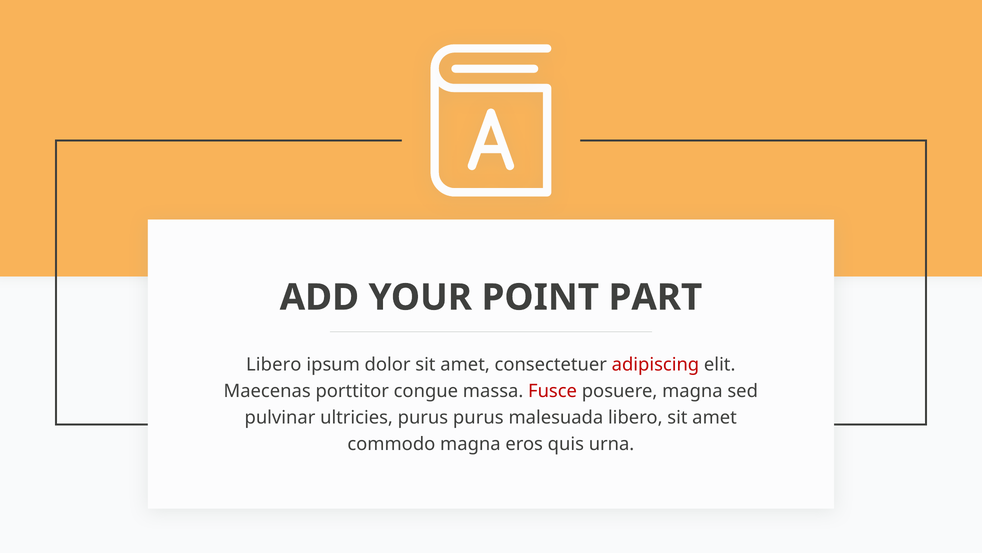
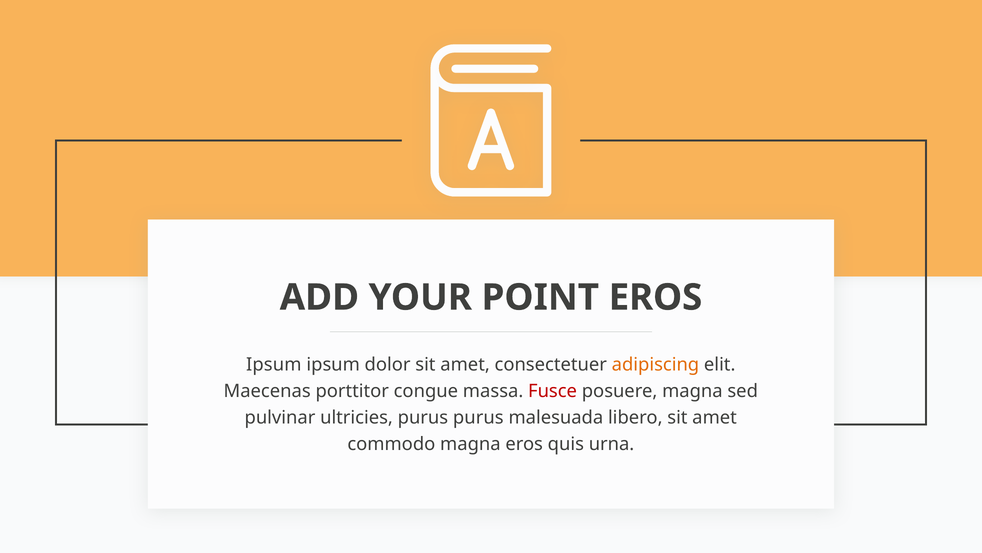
POINT PART: PART -> EROS
Libero at (274, 364): Libero -> Ipsum
adipiscing colour: red -> orange
